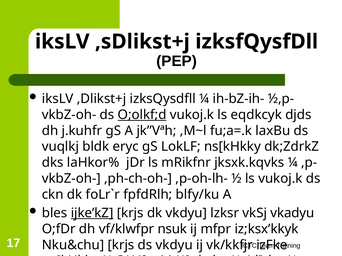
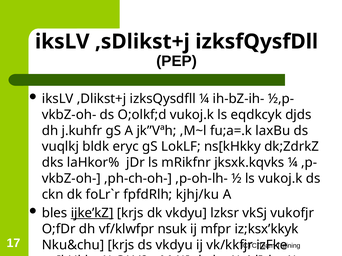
O;olkf;d underline: present -> none
blfy/ku: blfy/ku -> kjhj/ku
vkadyu: vkadyu -> vukofjr
